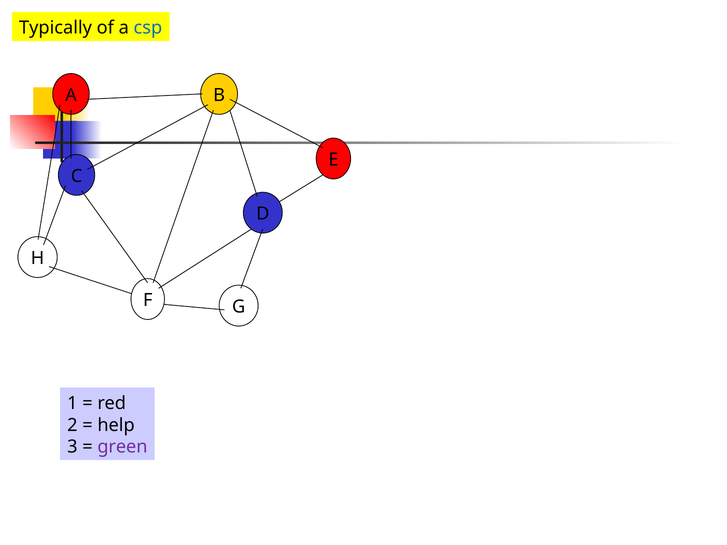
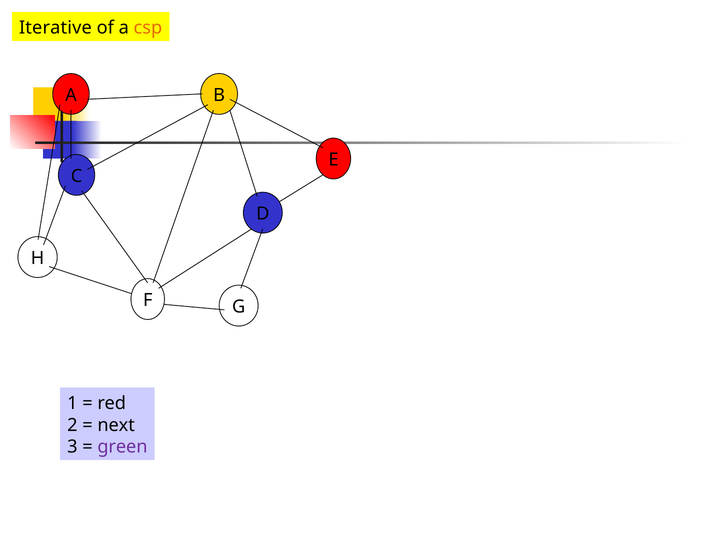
Typically: Typically -> Iterative
csp colour: blue -> orange
help: help -> next
